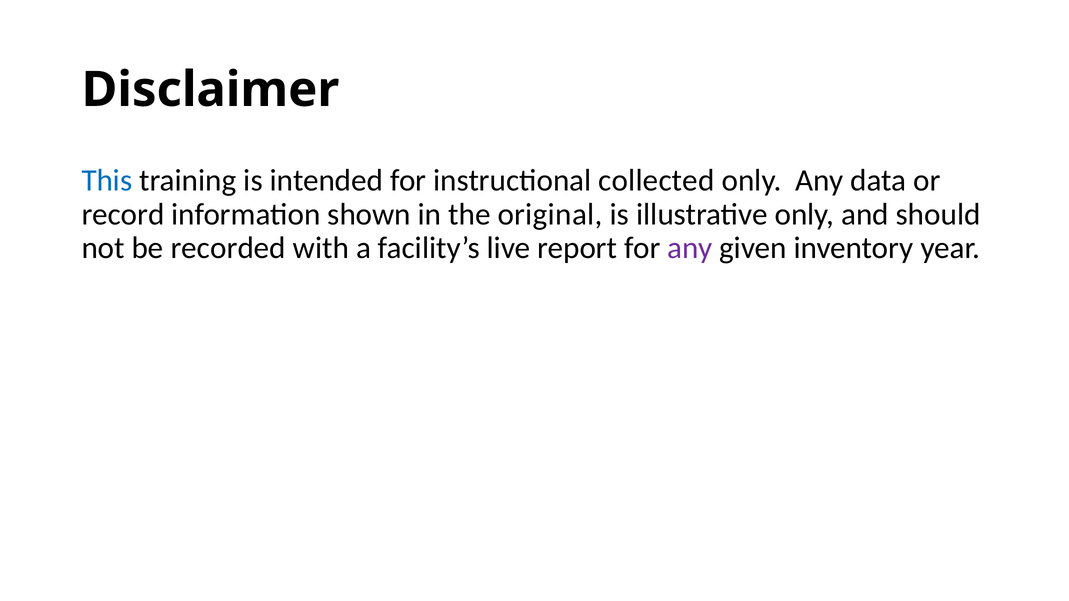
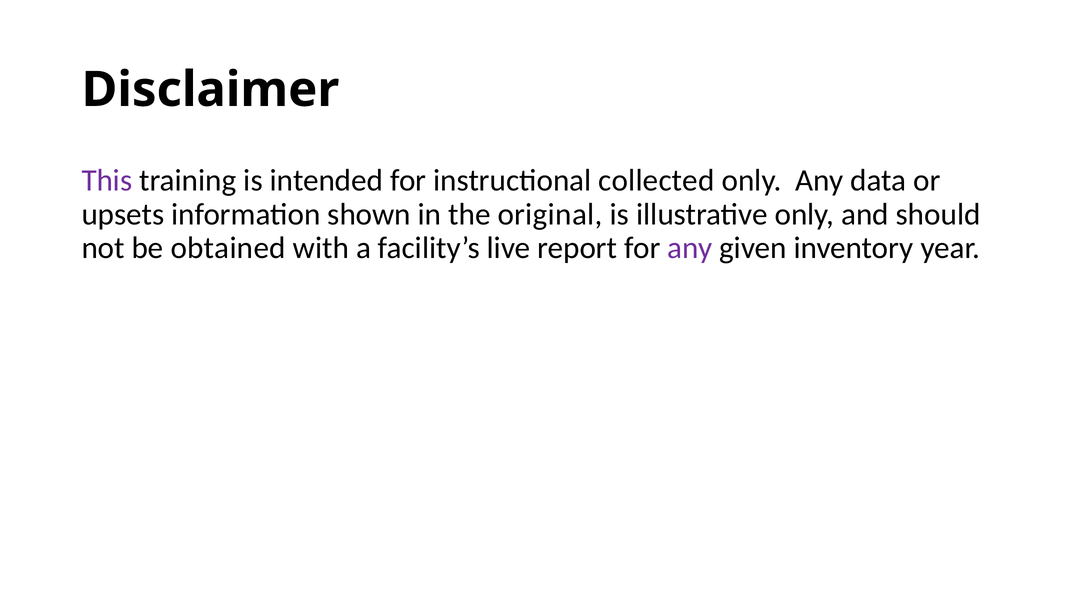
This colour: blue -> purple
record: record -> upsets
recorded: recorded -> obtained
